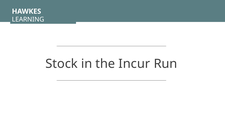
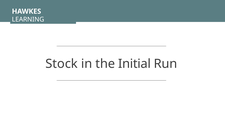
Incur: Incur -> Initial
